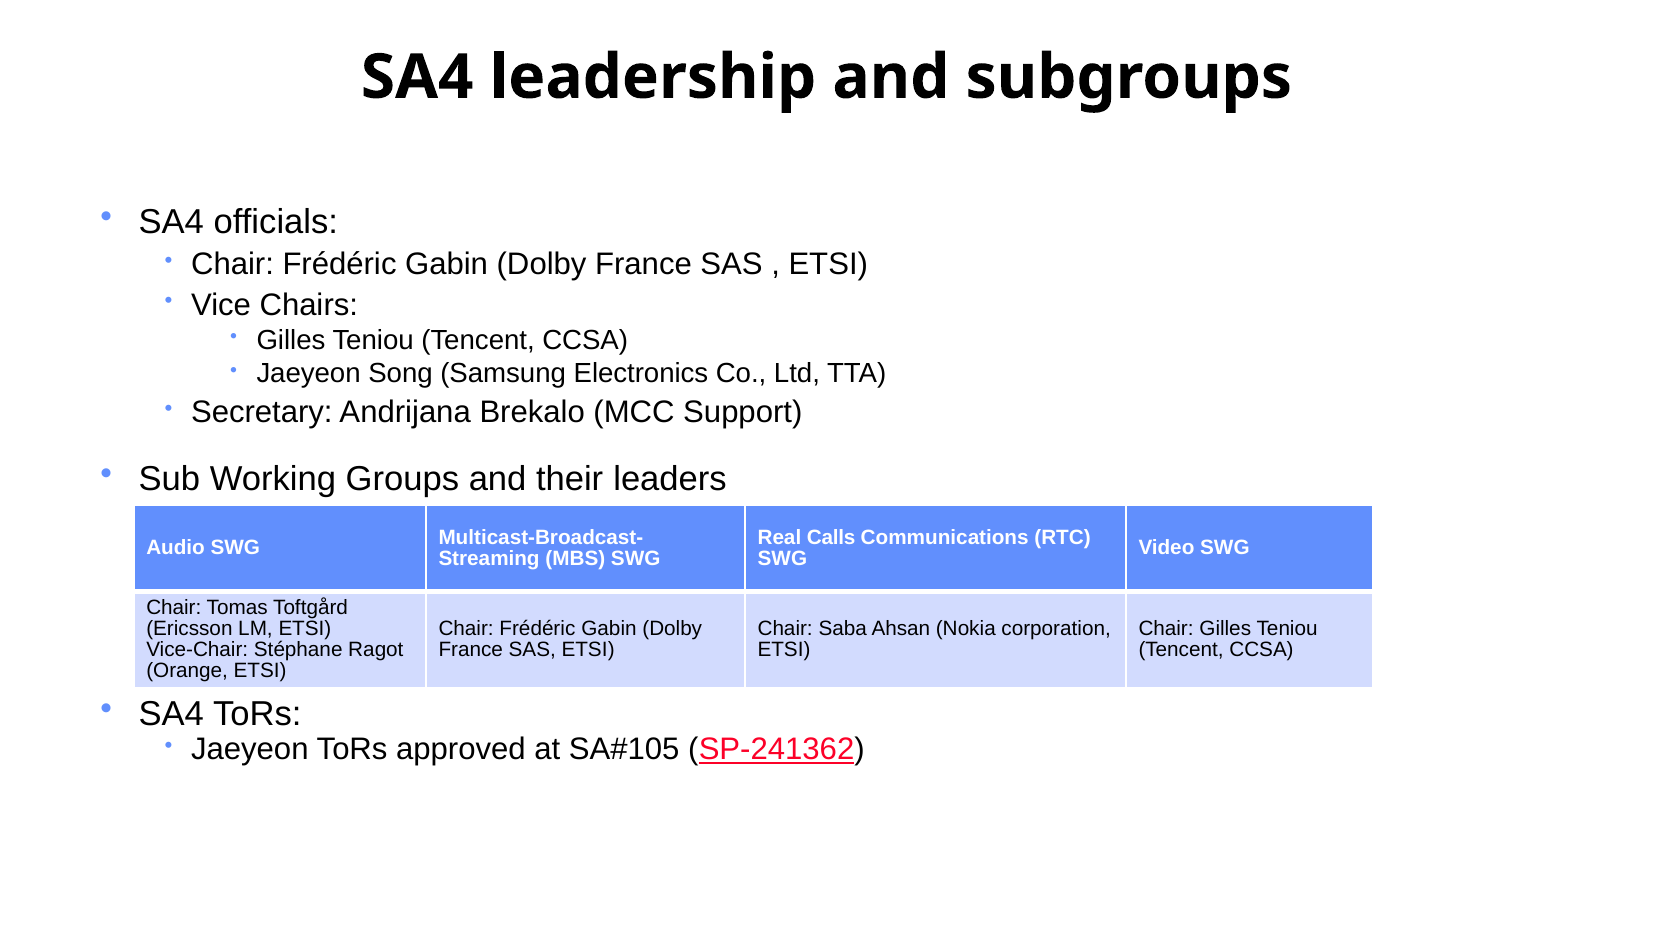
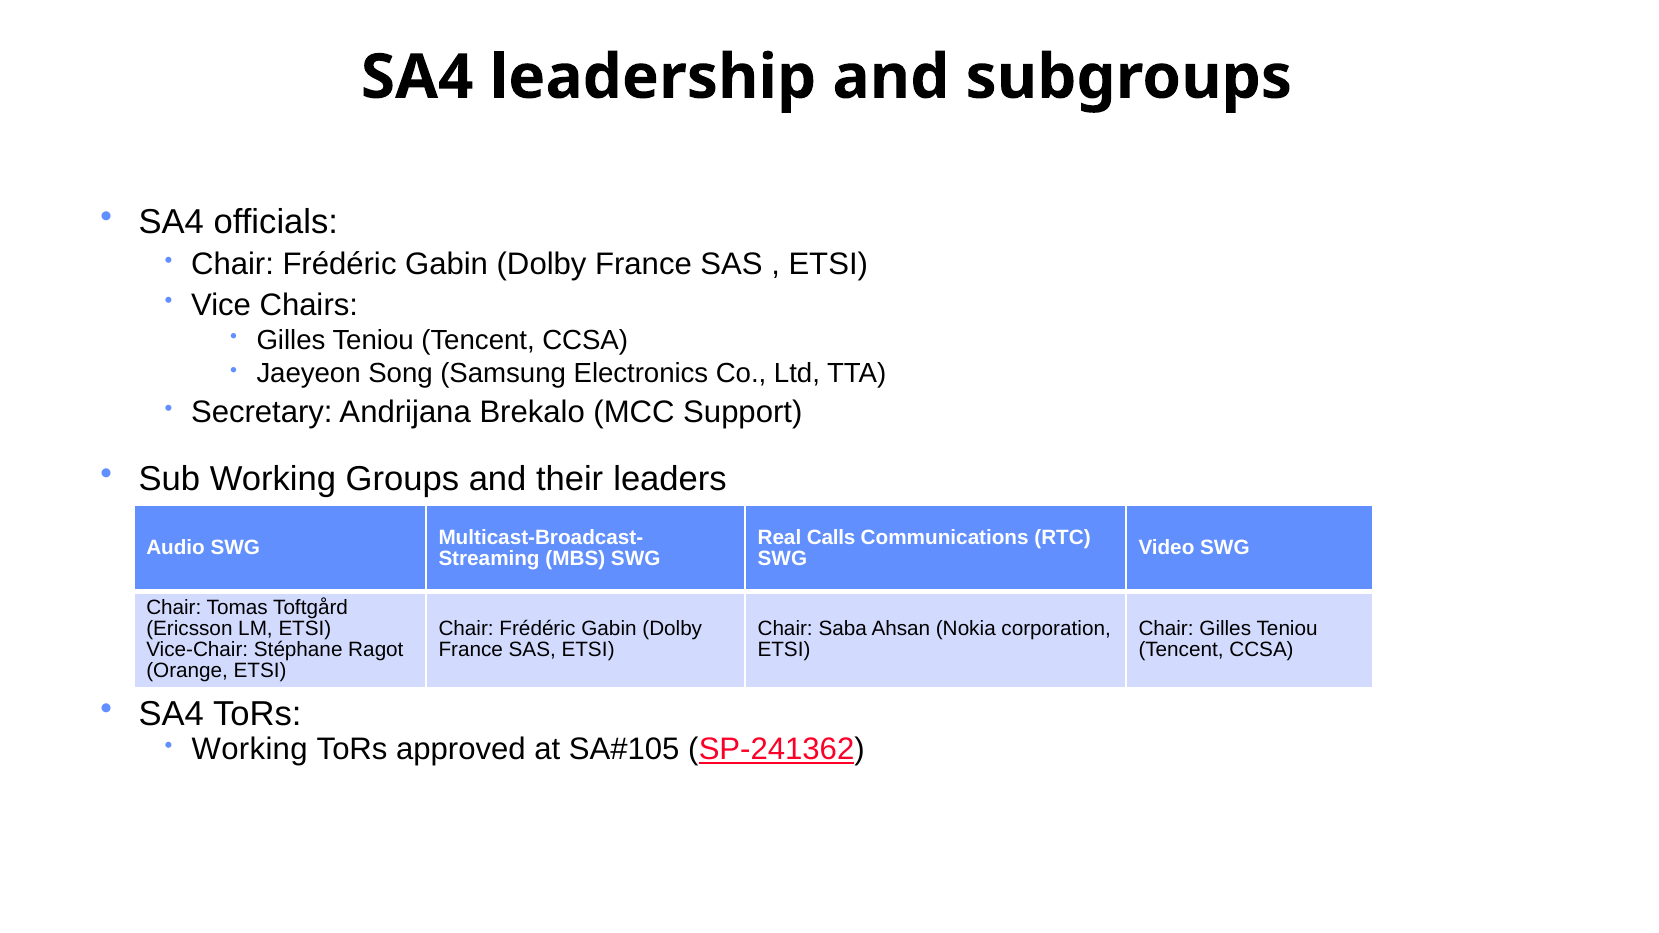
Jaeyeon at (250, 750): Jaeyeon -> Working
